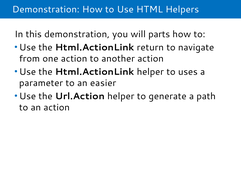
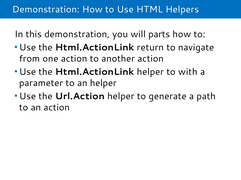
uses: uses -> with
an easier: easier -> helper
